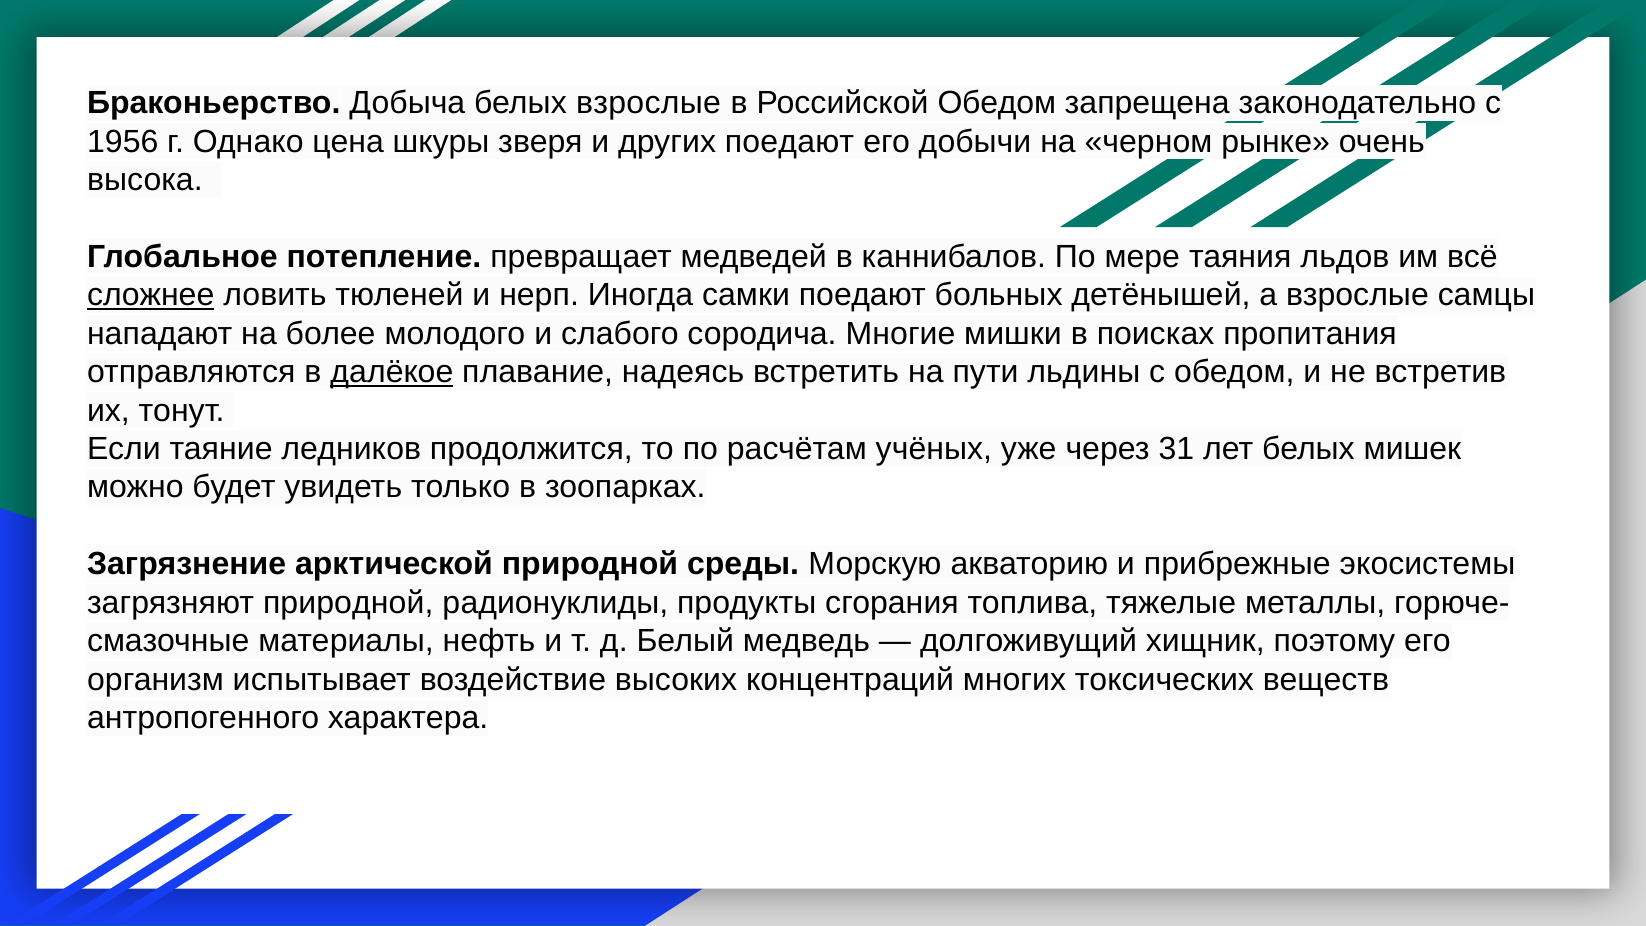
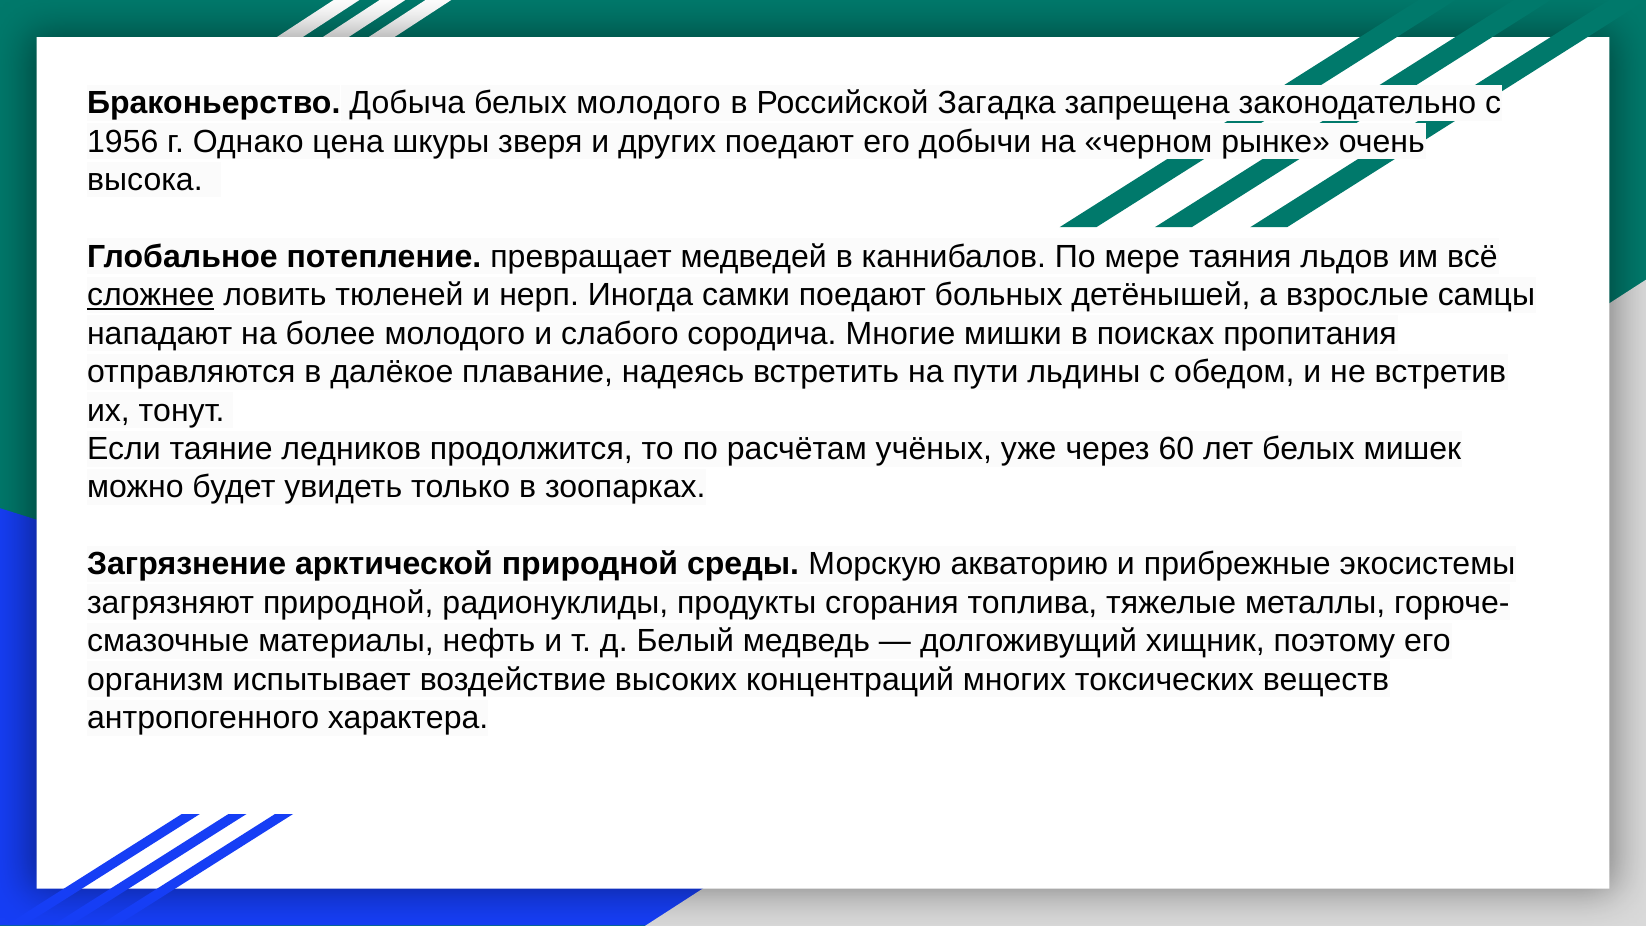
белых взрослые: взрослые -> молодого
Российской Обедом: Обедом -> Загадка
далёкое underline: present -> none
31: 31 -> 60
